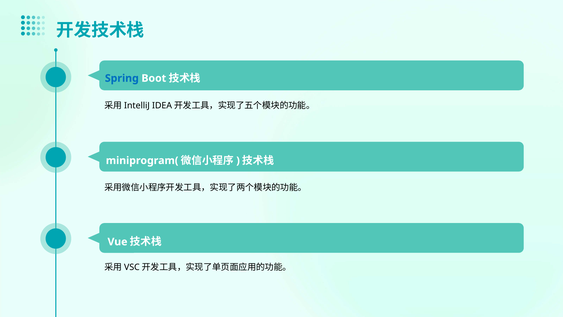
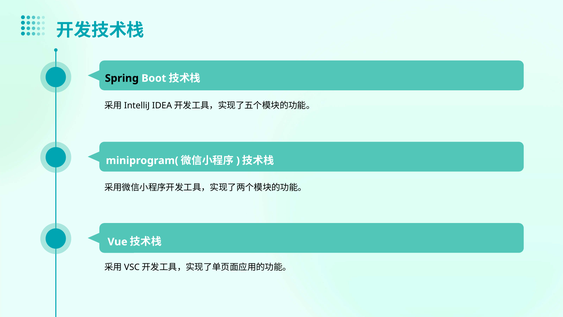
Spring colour: blue -> black
